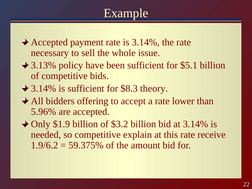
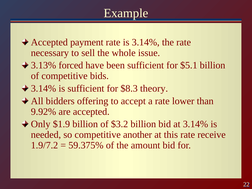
policy: policy -> forced
5.96%: 5.96% -> 9.92%
explain: explain -> another
1.9/6.2: 1.9/6.2 -> 1.9/7.2
